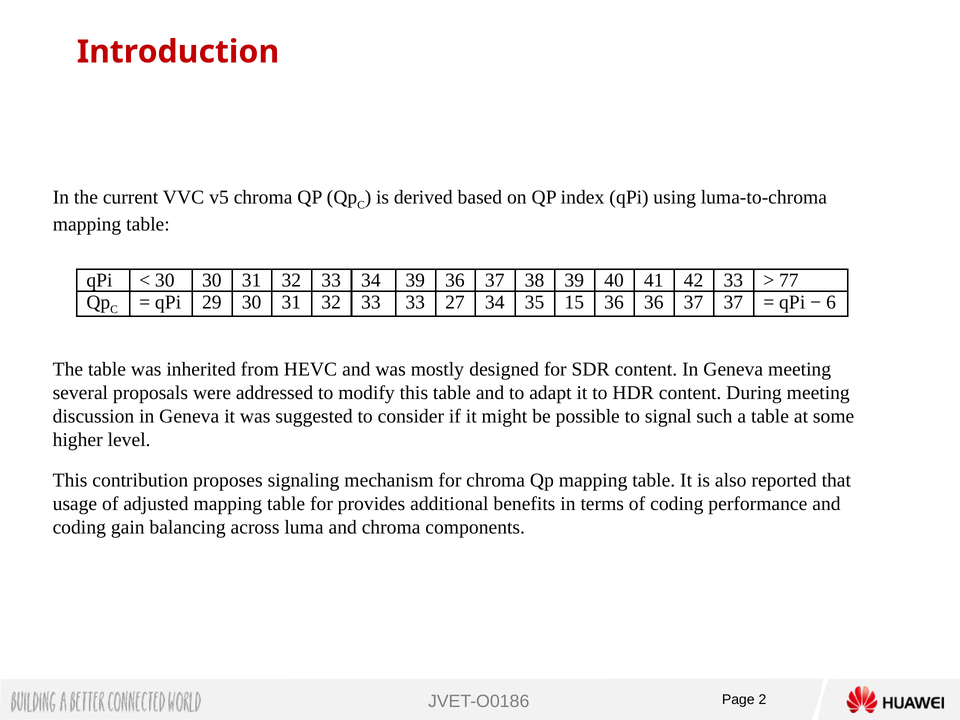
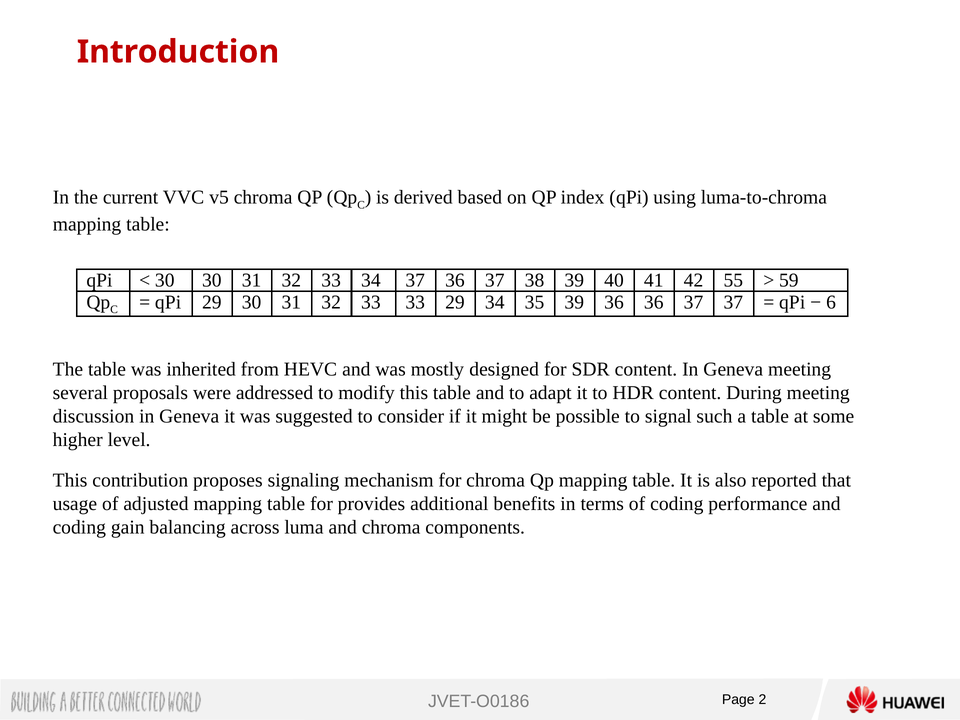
34 39: 39 -> 37
42 33: 33 -> 55
77: 77 -> 59
33 27: 27 -> 29
35 15: 15 -> 39
